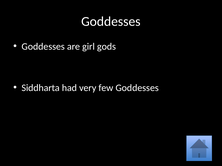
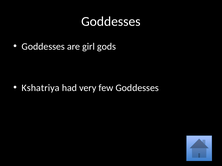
Siddharta: Siddharta -> Kshatriya
